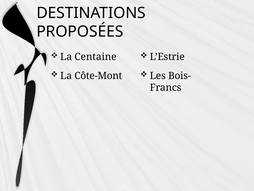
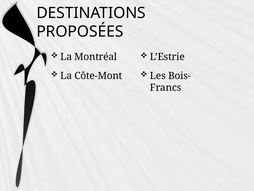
Centaine: Centaine -> Montréal
